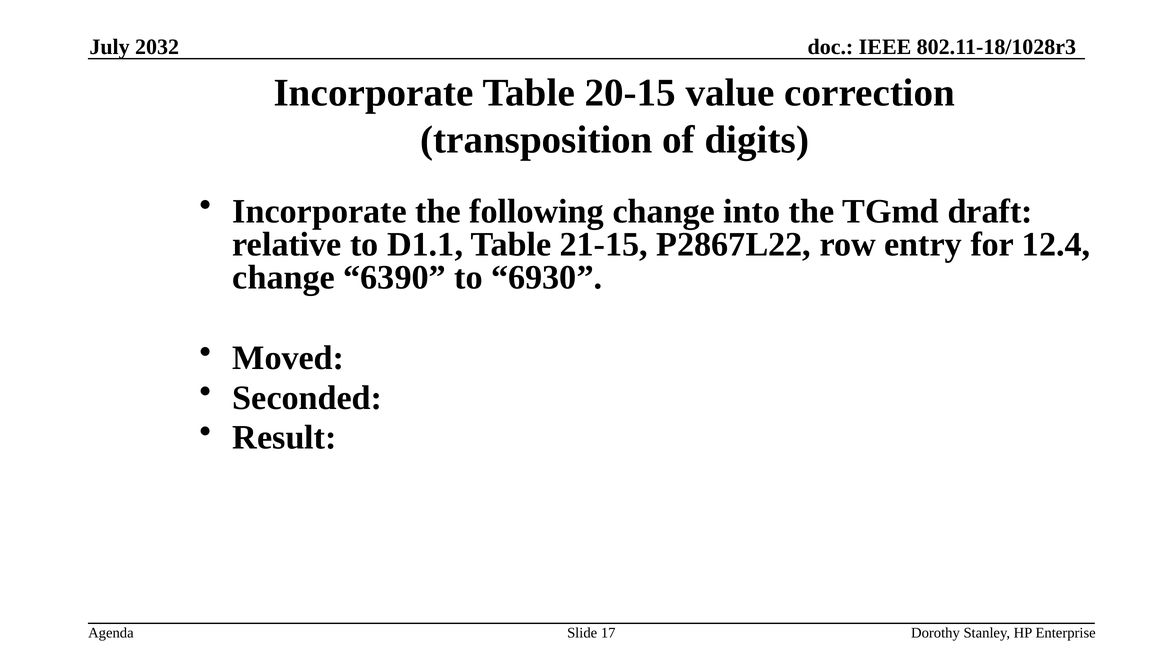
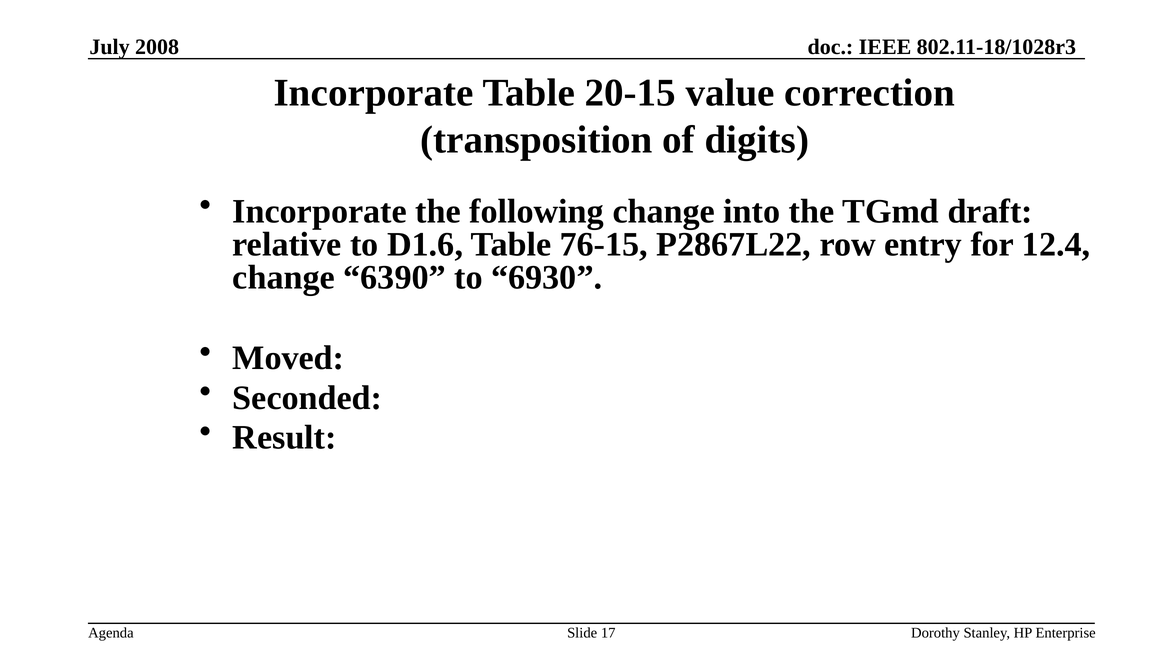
2032: 2032 -> 2008
D1.1: D1.1 -> D1.6
21-15: 21-15 -> 76-15
